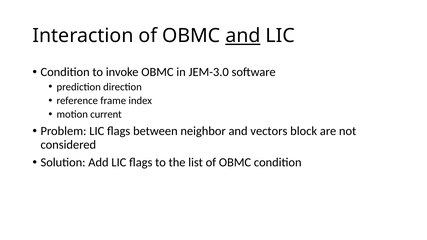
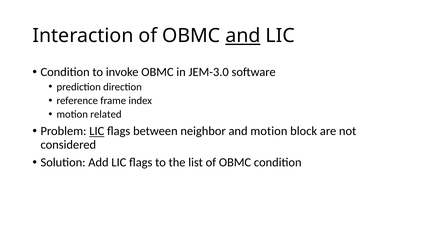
current: current -> related
LIC at (97, 131) underline: none -> present
and vectors: vectors -> motion
